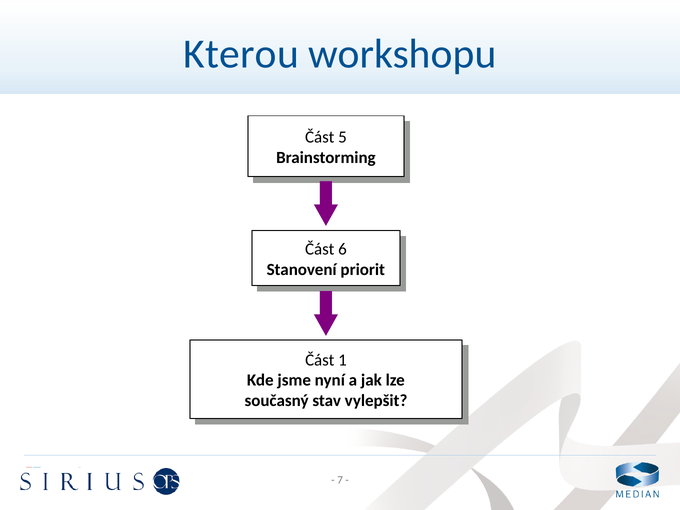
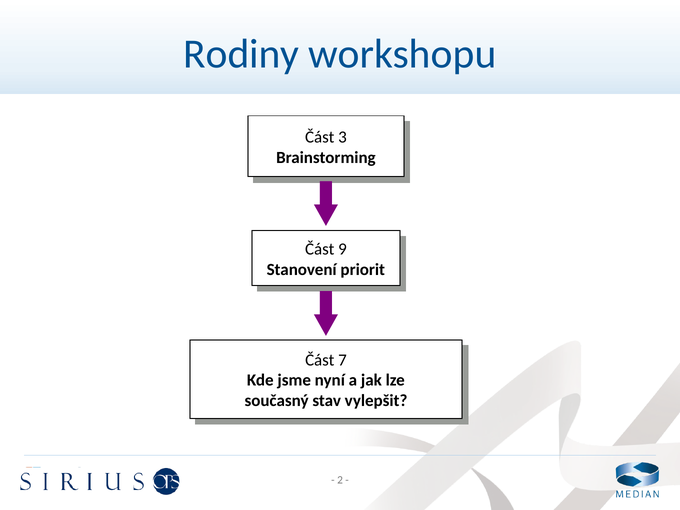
Kterou: Kterou -> Rodiny
5 at (342, 137): 5 -> 3
6: 6 -> 9
1 at (343, 360): 1 -> 7
7 at (340, 480): 7 -> 2
